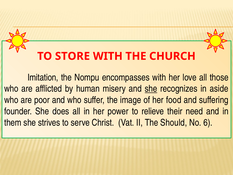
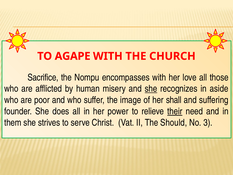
STORE: STORE -> AGAPE
Imitation: Imitation -> Sacrifice
food: food -> shall
their underline: none -> present
6: 6 -> 3
